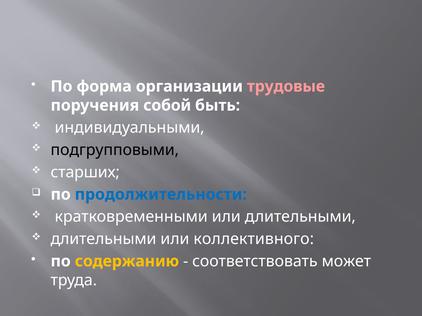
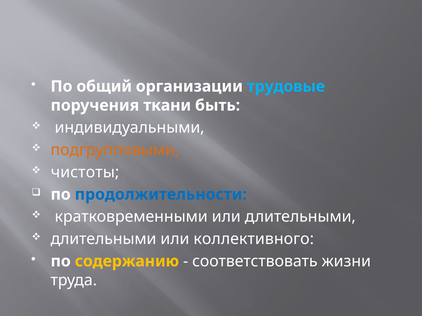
форма: форма -> общий
трудовые colour: pink -> light blue
собой: собой -> ткани
подгрупповыми colour: black -> orange
старших: старших -> чистоты
может: может -> жизни
